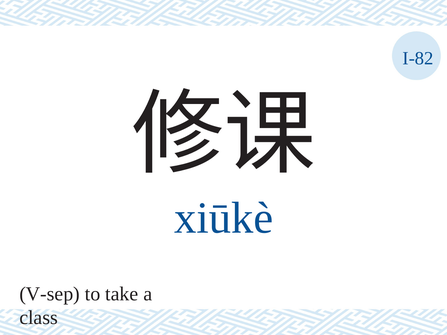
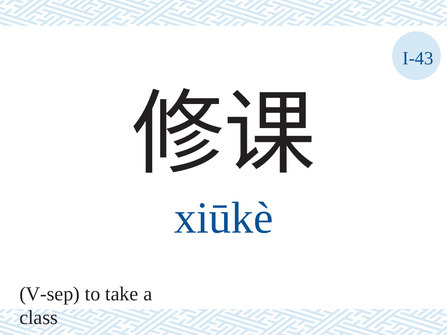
I-82: I-82 -> I-43
